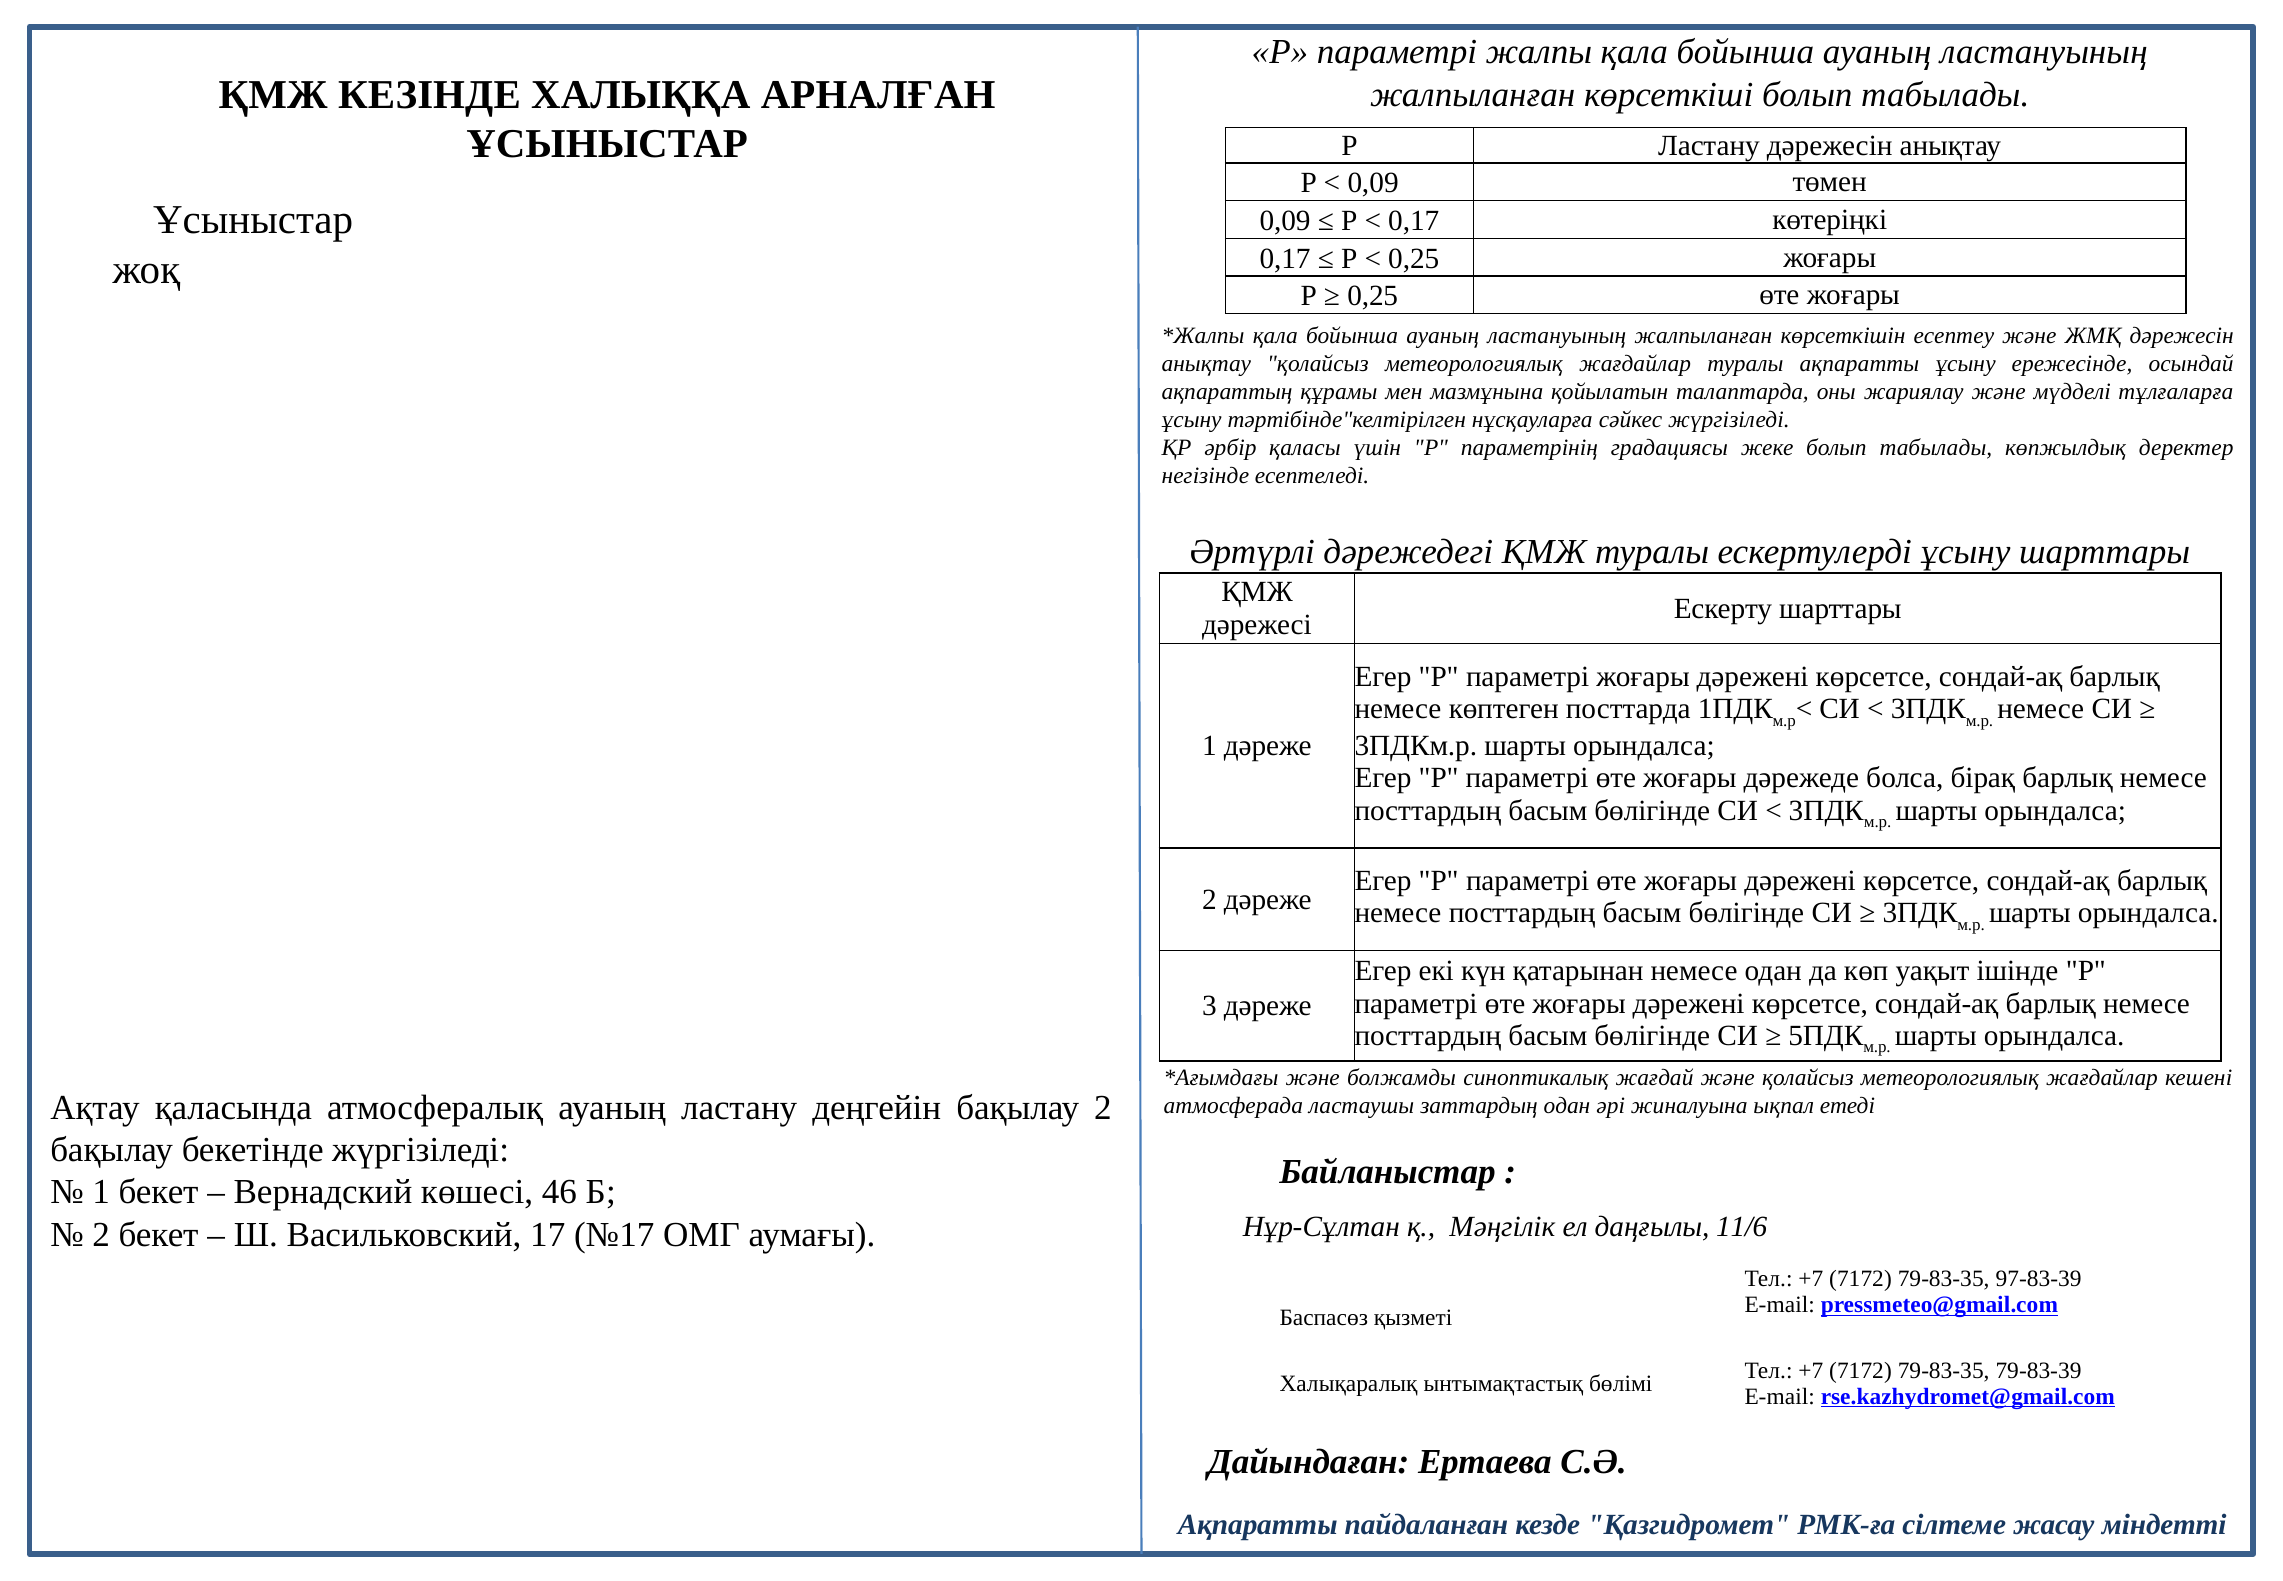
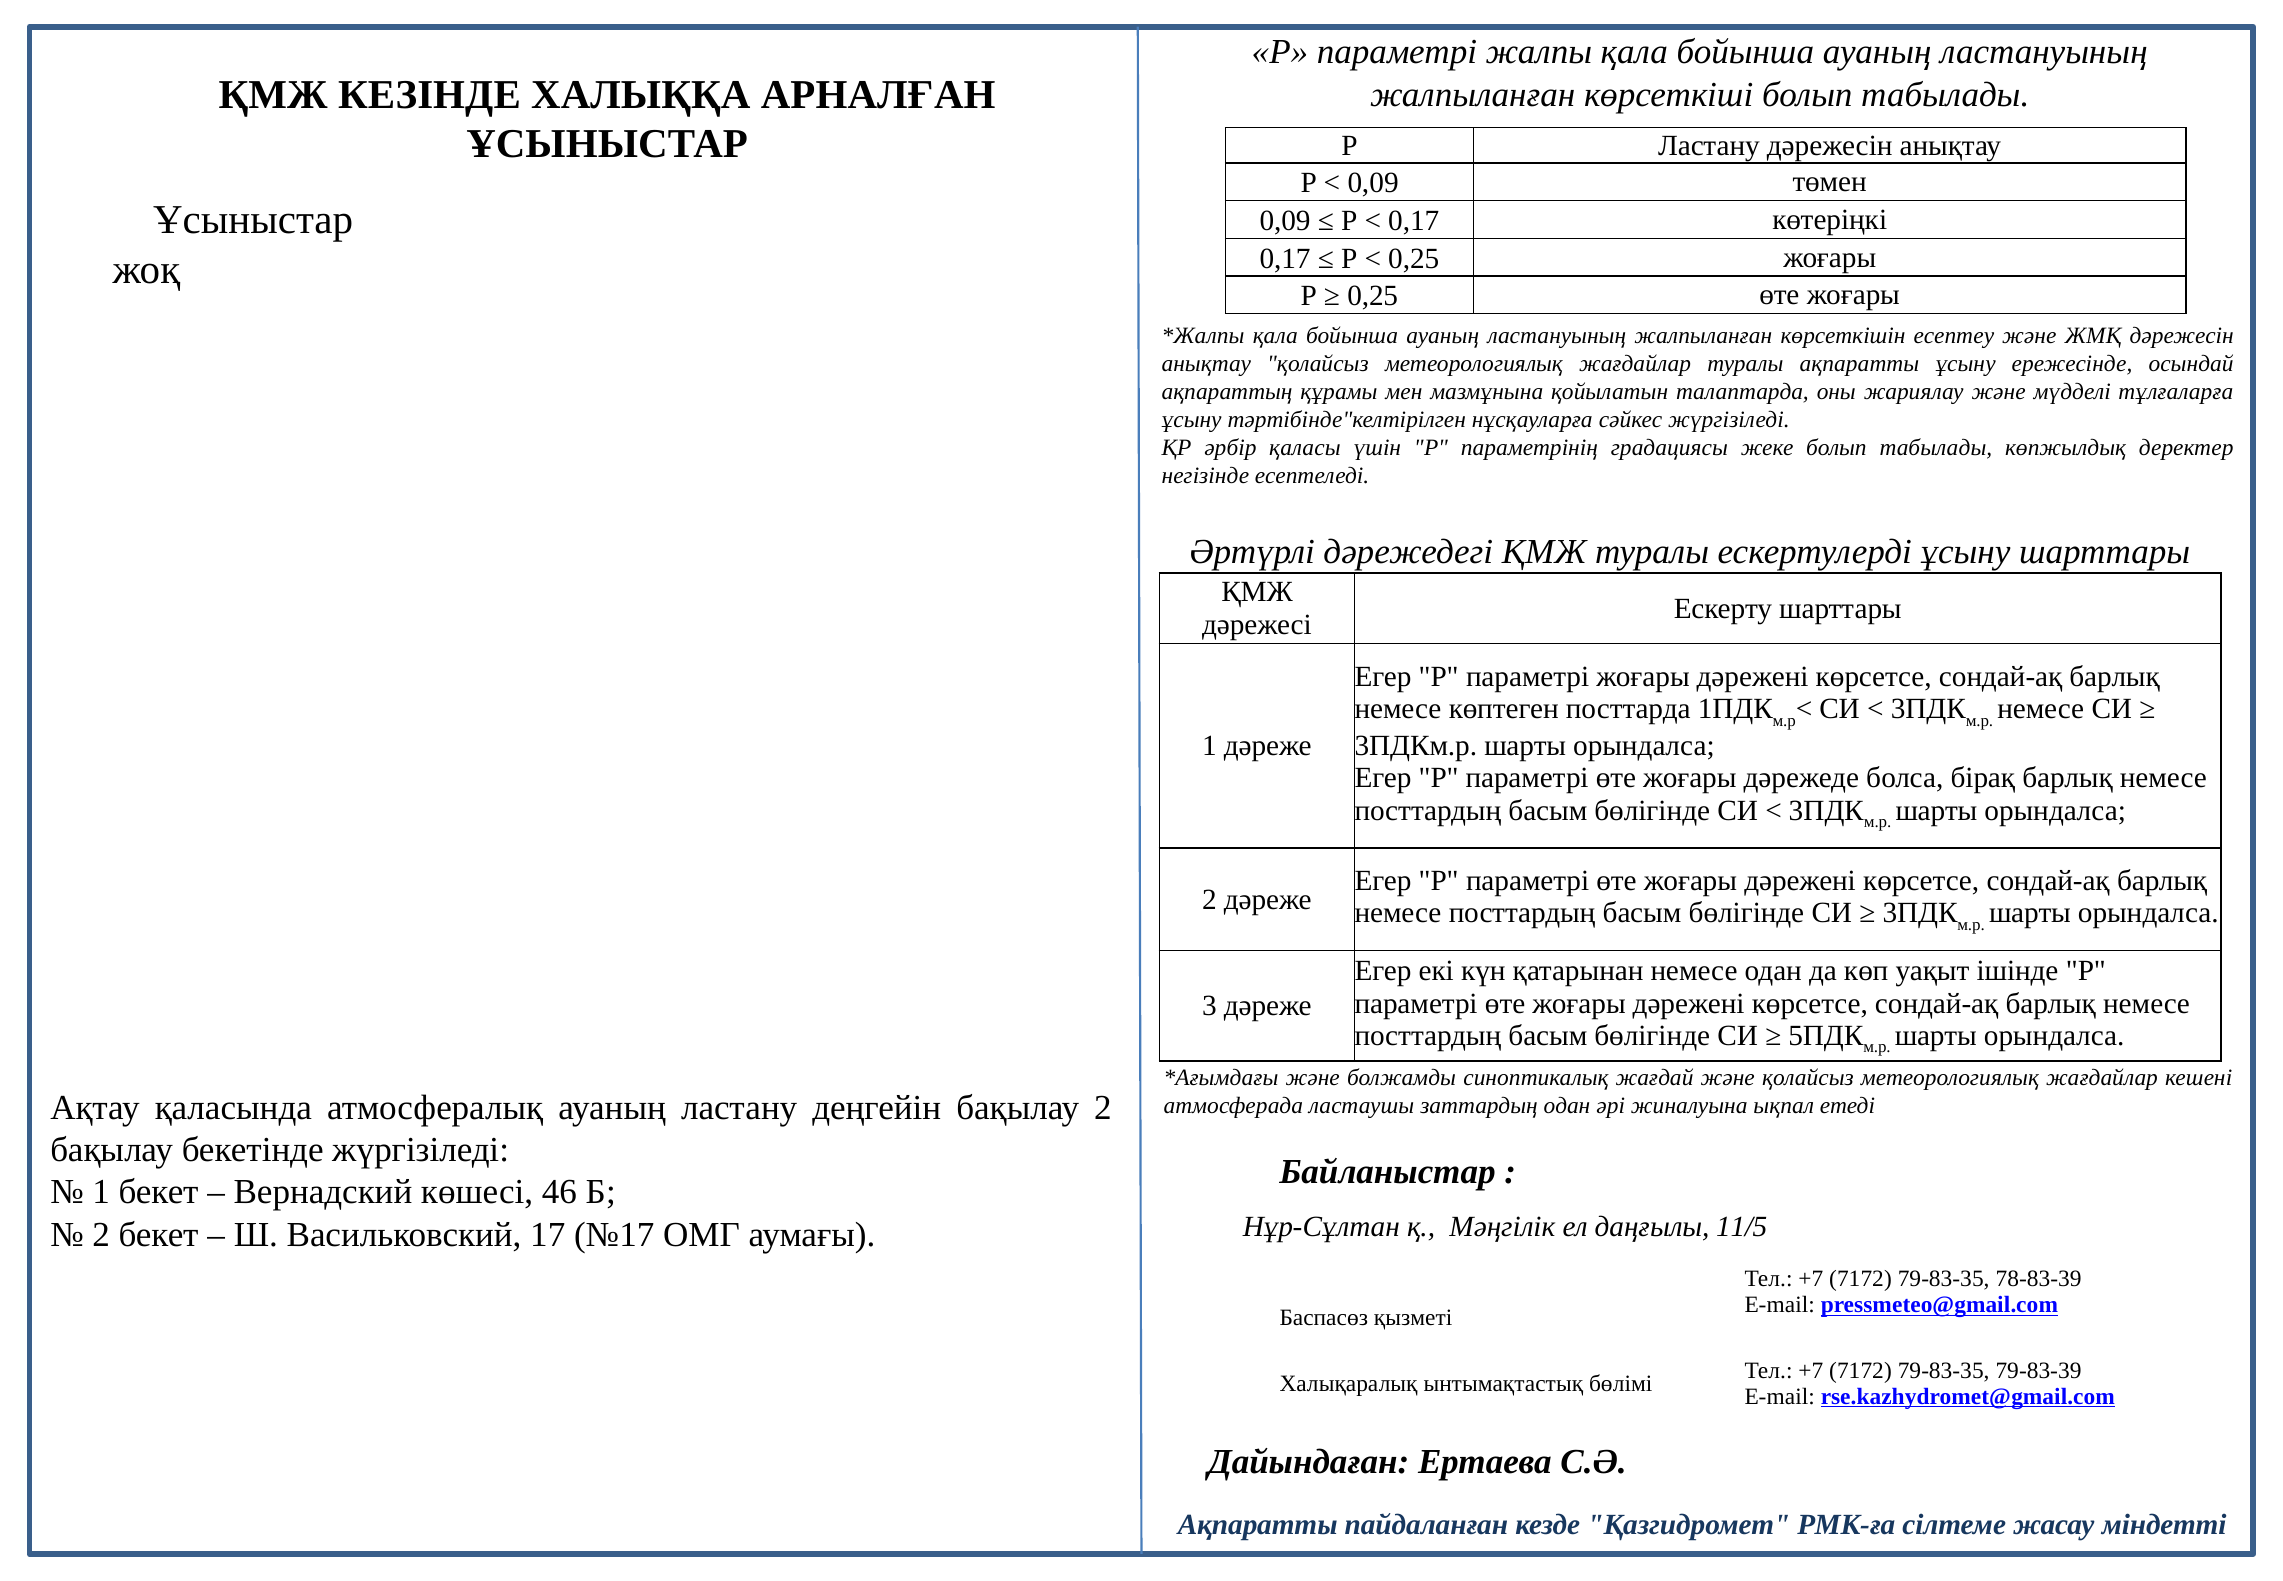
11/6: 11/6 -> 11/5
97-83-39: 97-83-39 -> 78-83-39
